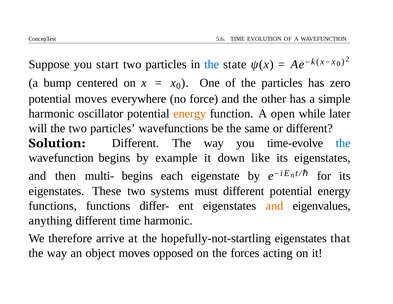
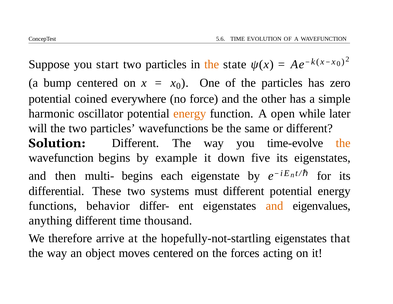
the at (212, 64) colour: blue -> orange
potential moves: moves -> coined
the at (343, 143) colour: blue -> orange
like: like -> five
eigenstates at (56, 191): eigenstates -> differential
functions functions: functions -> behavior
time harmonic: harmonic -> thousand
moves opposed: opposed -> centered
